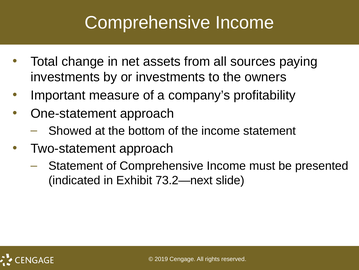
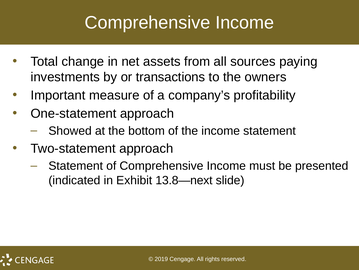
or investments: investments -> transactions
73.2—next: 73.2—next -> 13.8—next
